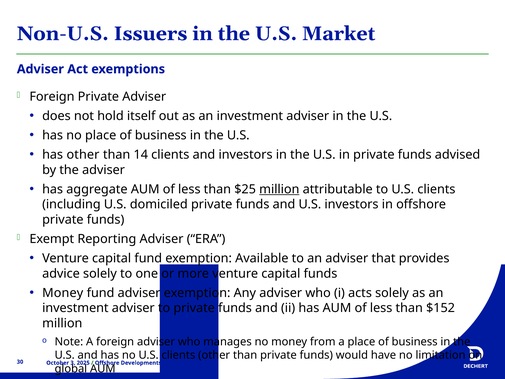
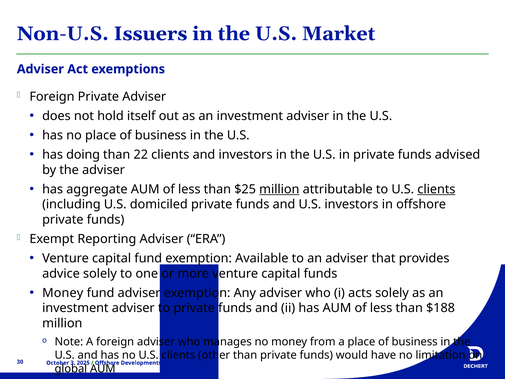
has other: other -> doing
14: 14 -> 22
clients at (436, 189) underline: none -> present
$152: $152 -> $188
